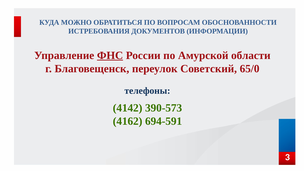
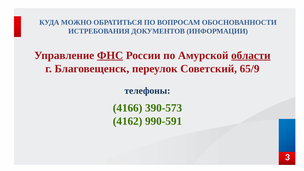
области underline: none -> present
65/0: 65/0 -> 65/9
4142: 4142 -> 4166
694-591: 694-591 -> 990-591
